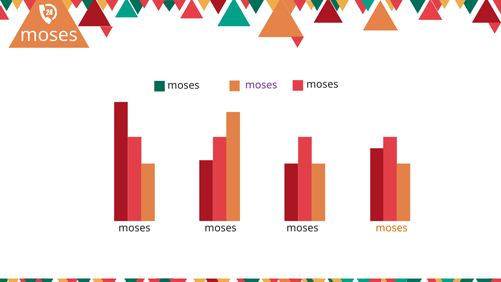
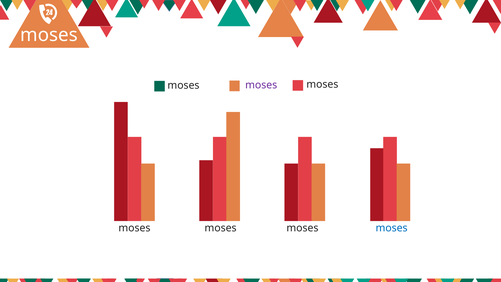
moses at (392, 228) colour: orange -> blue
